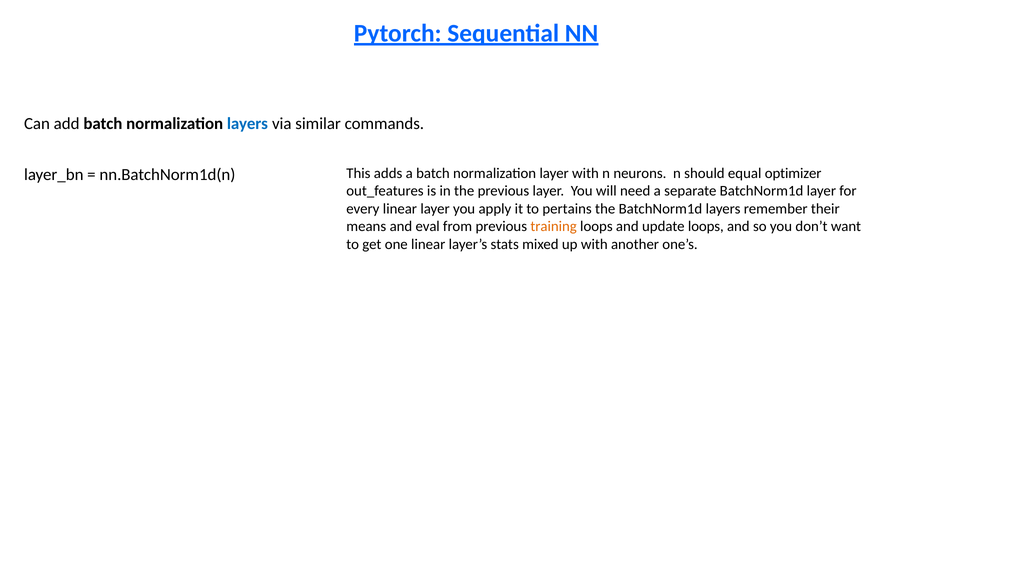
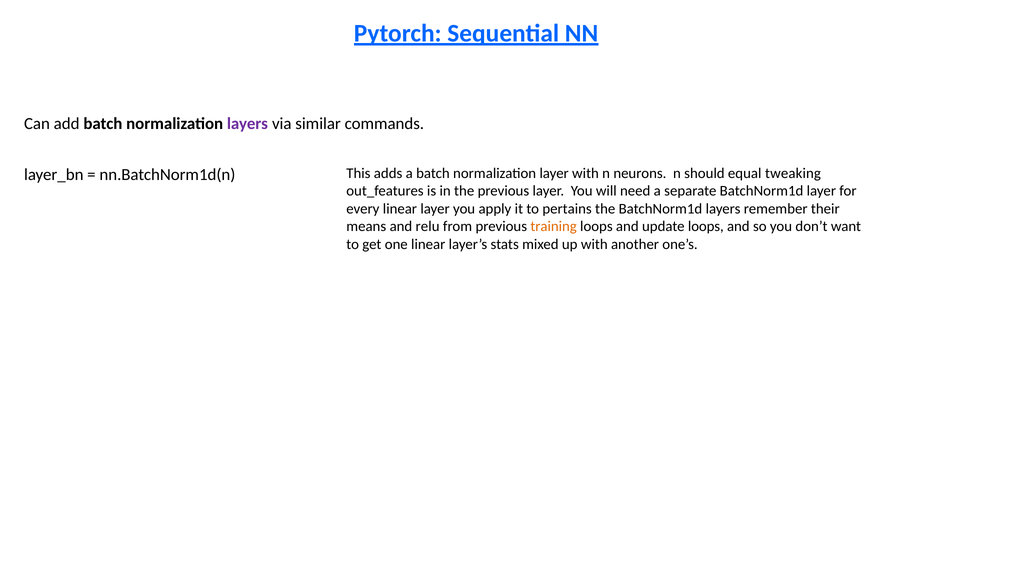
layers at (247, 124) colour: blue -> purple
optimizer: optimizer -> tweaking
eval: eval -> relu
